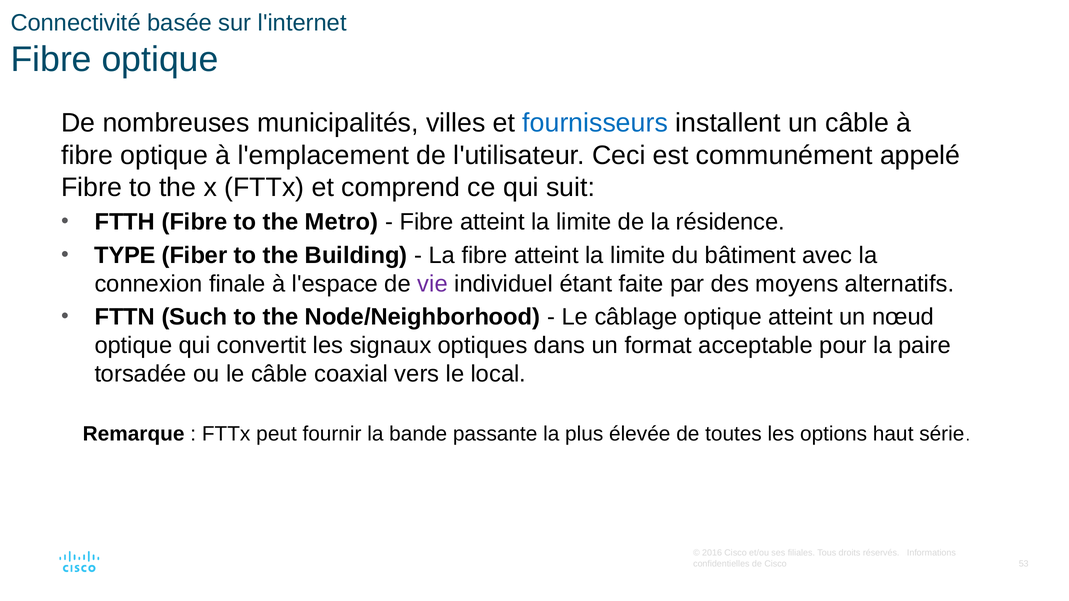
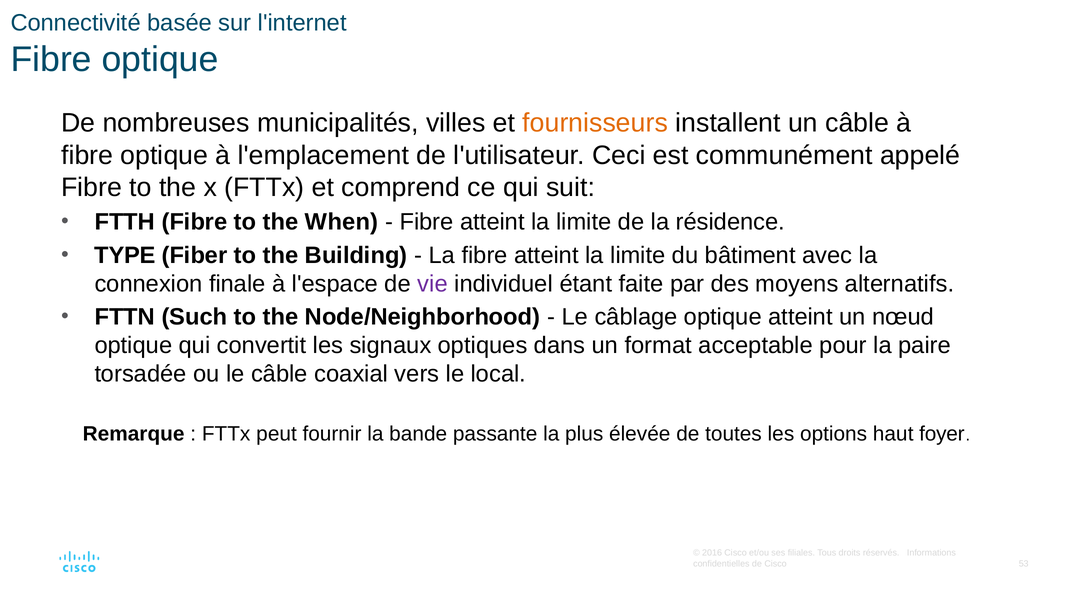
fournisseurs colour: blue -> orange
Metro: Metro -> When
série: série -> foyer
